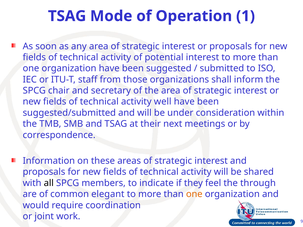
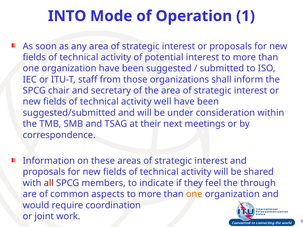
TSAG at (67, 16): TSAG -> INTO
all colour: black -> red
elegant: elegant -> aspects
